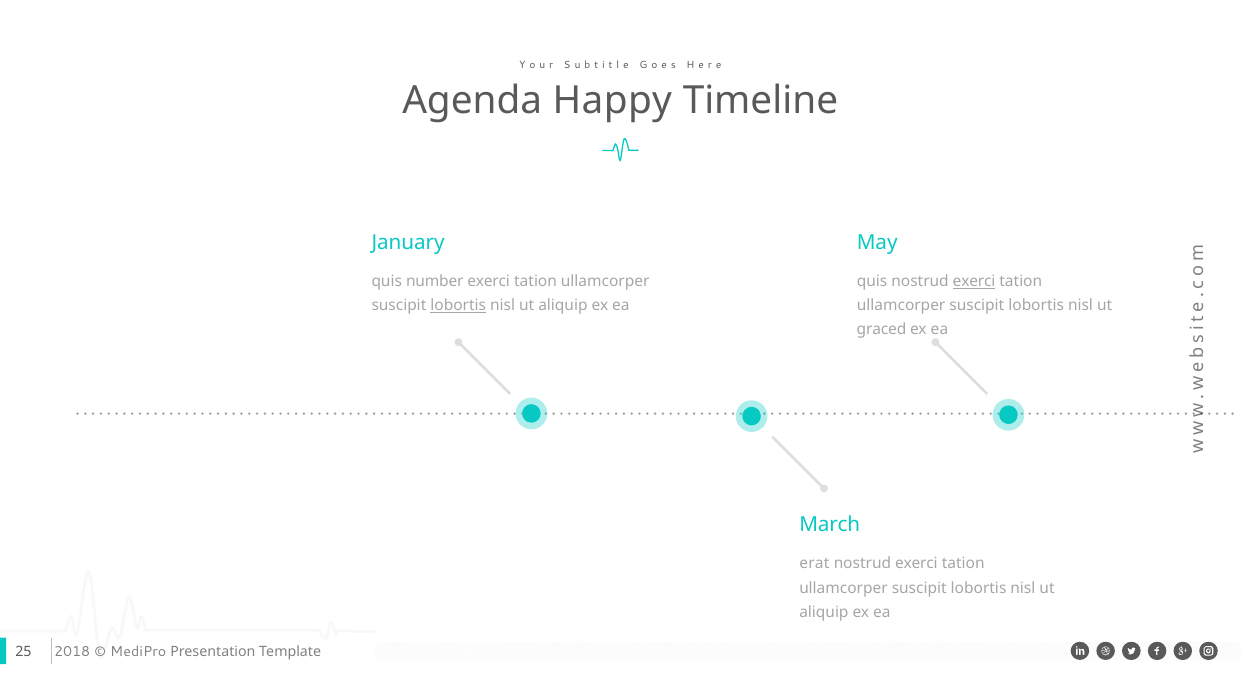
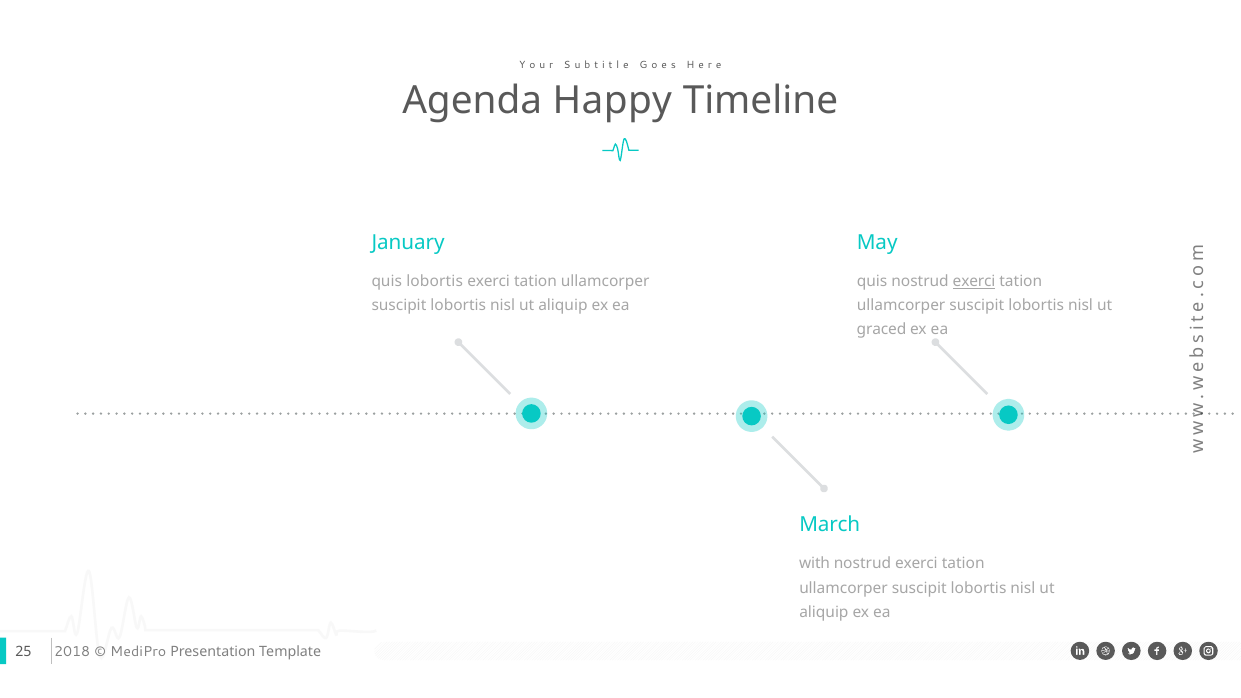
quis number: number -> lobortis
lobortis at (458, 306) underline: present -> none
erat: erat -> with
